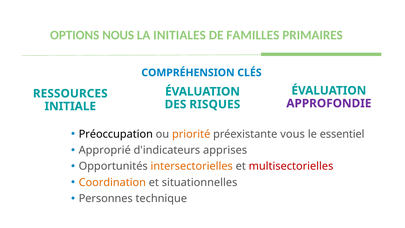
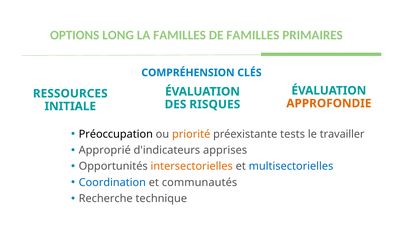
NOUS: NOUS -> LONG
LA INITIALES: INITIALES -> FAMILLES
APPROFONDIE colour: purple -> orange
vous: vous -> tests
essentiel: essentiel -> travailler
multisectorielles colour: red -> blue
Coordination colour: orange -> blue
situationnelles: situationnelles -> communautés
Personnes: Personnes -> Recherche
